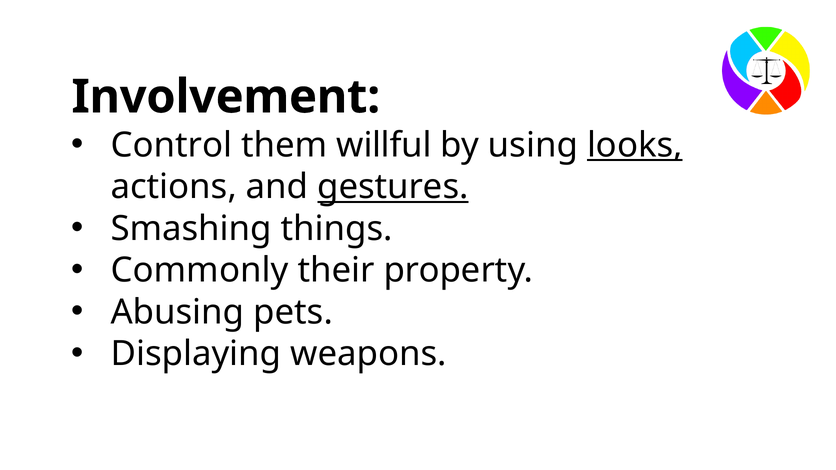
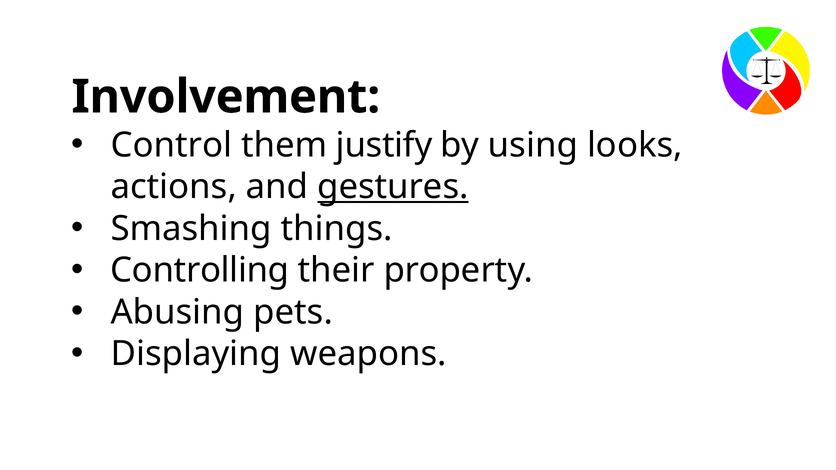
willful: willful -> justify
looks underline: present -> none
Commonly: Commonly -> Controlling
